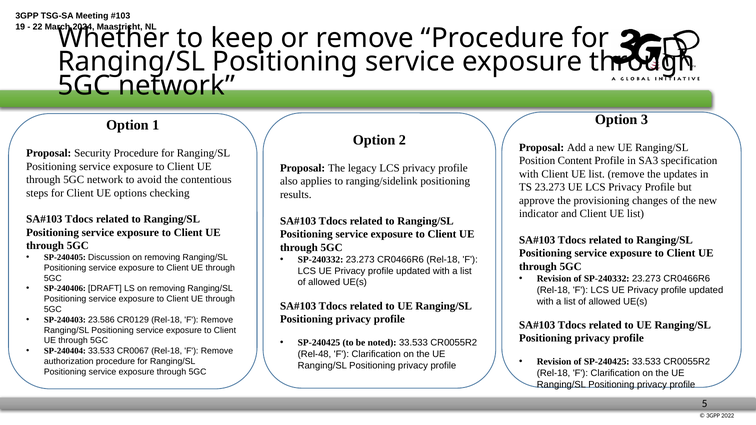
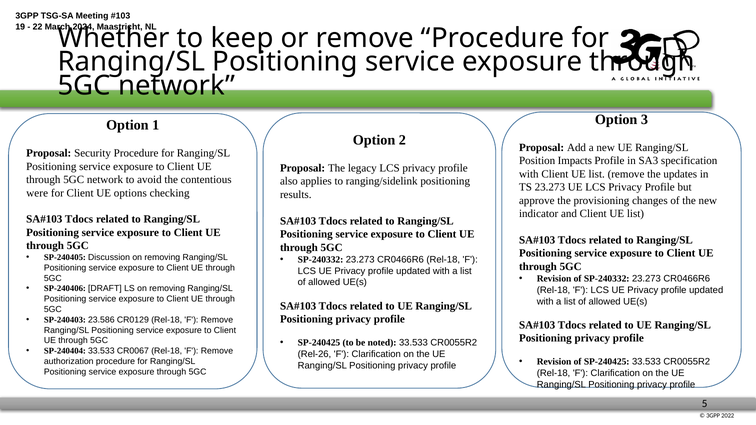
Content: Content -> Impacts
steps: steps -> were
Rel-48: Rel-48 -> Rel-26
